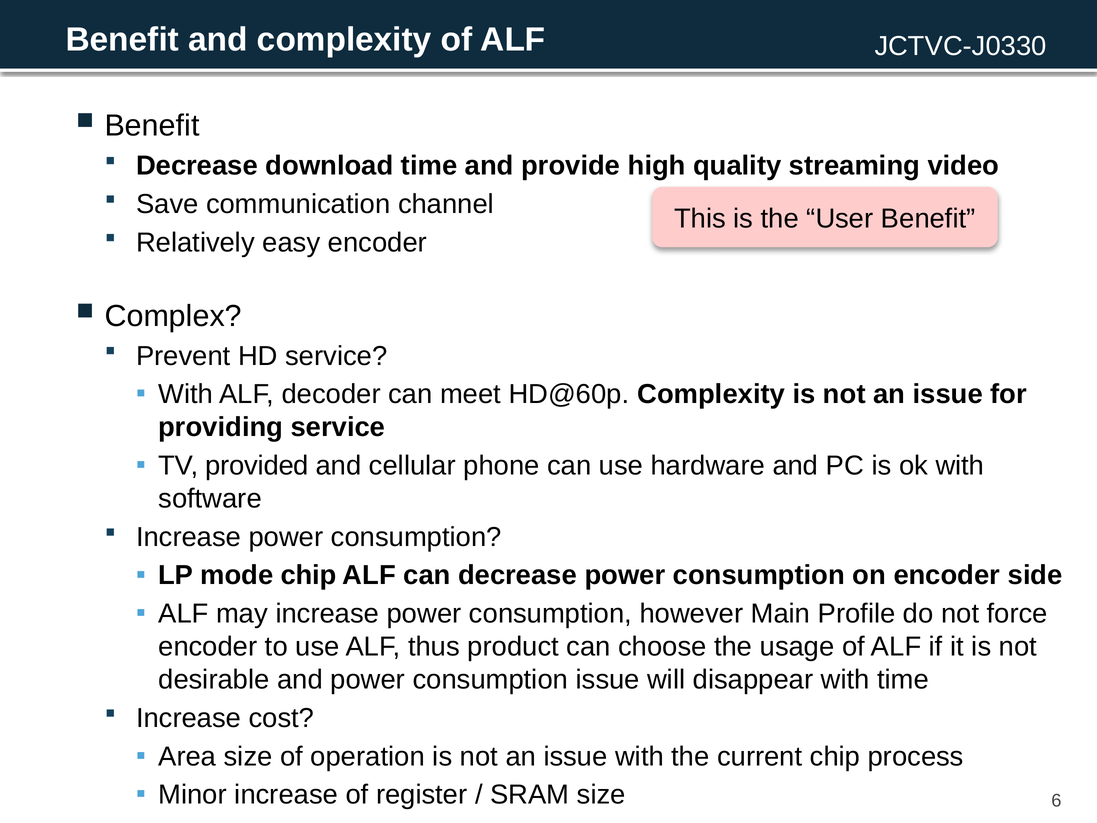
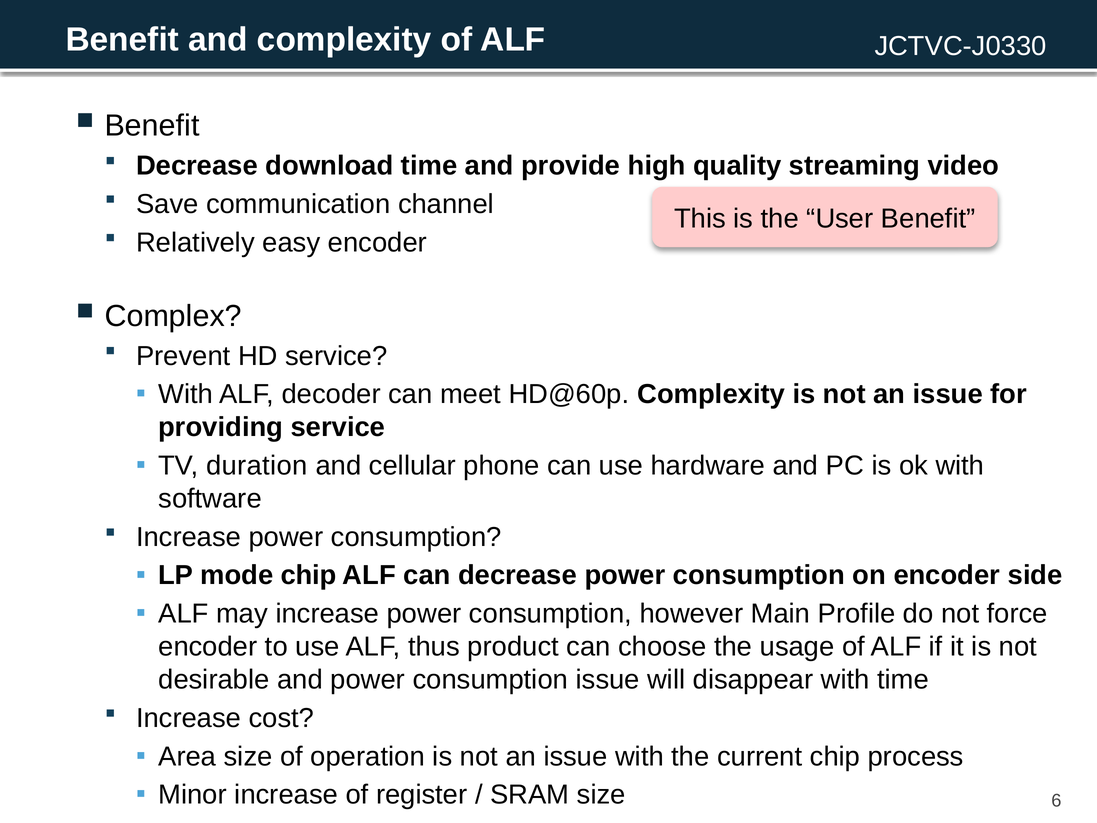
provided: provided -> duration
